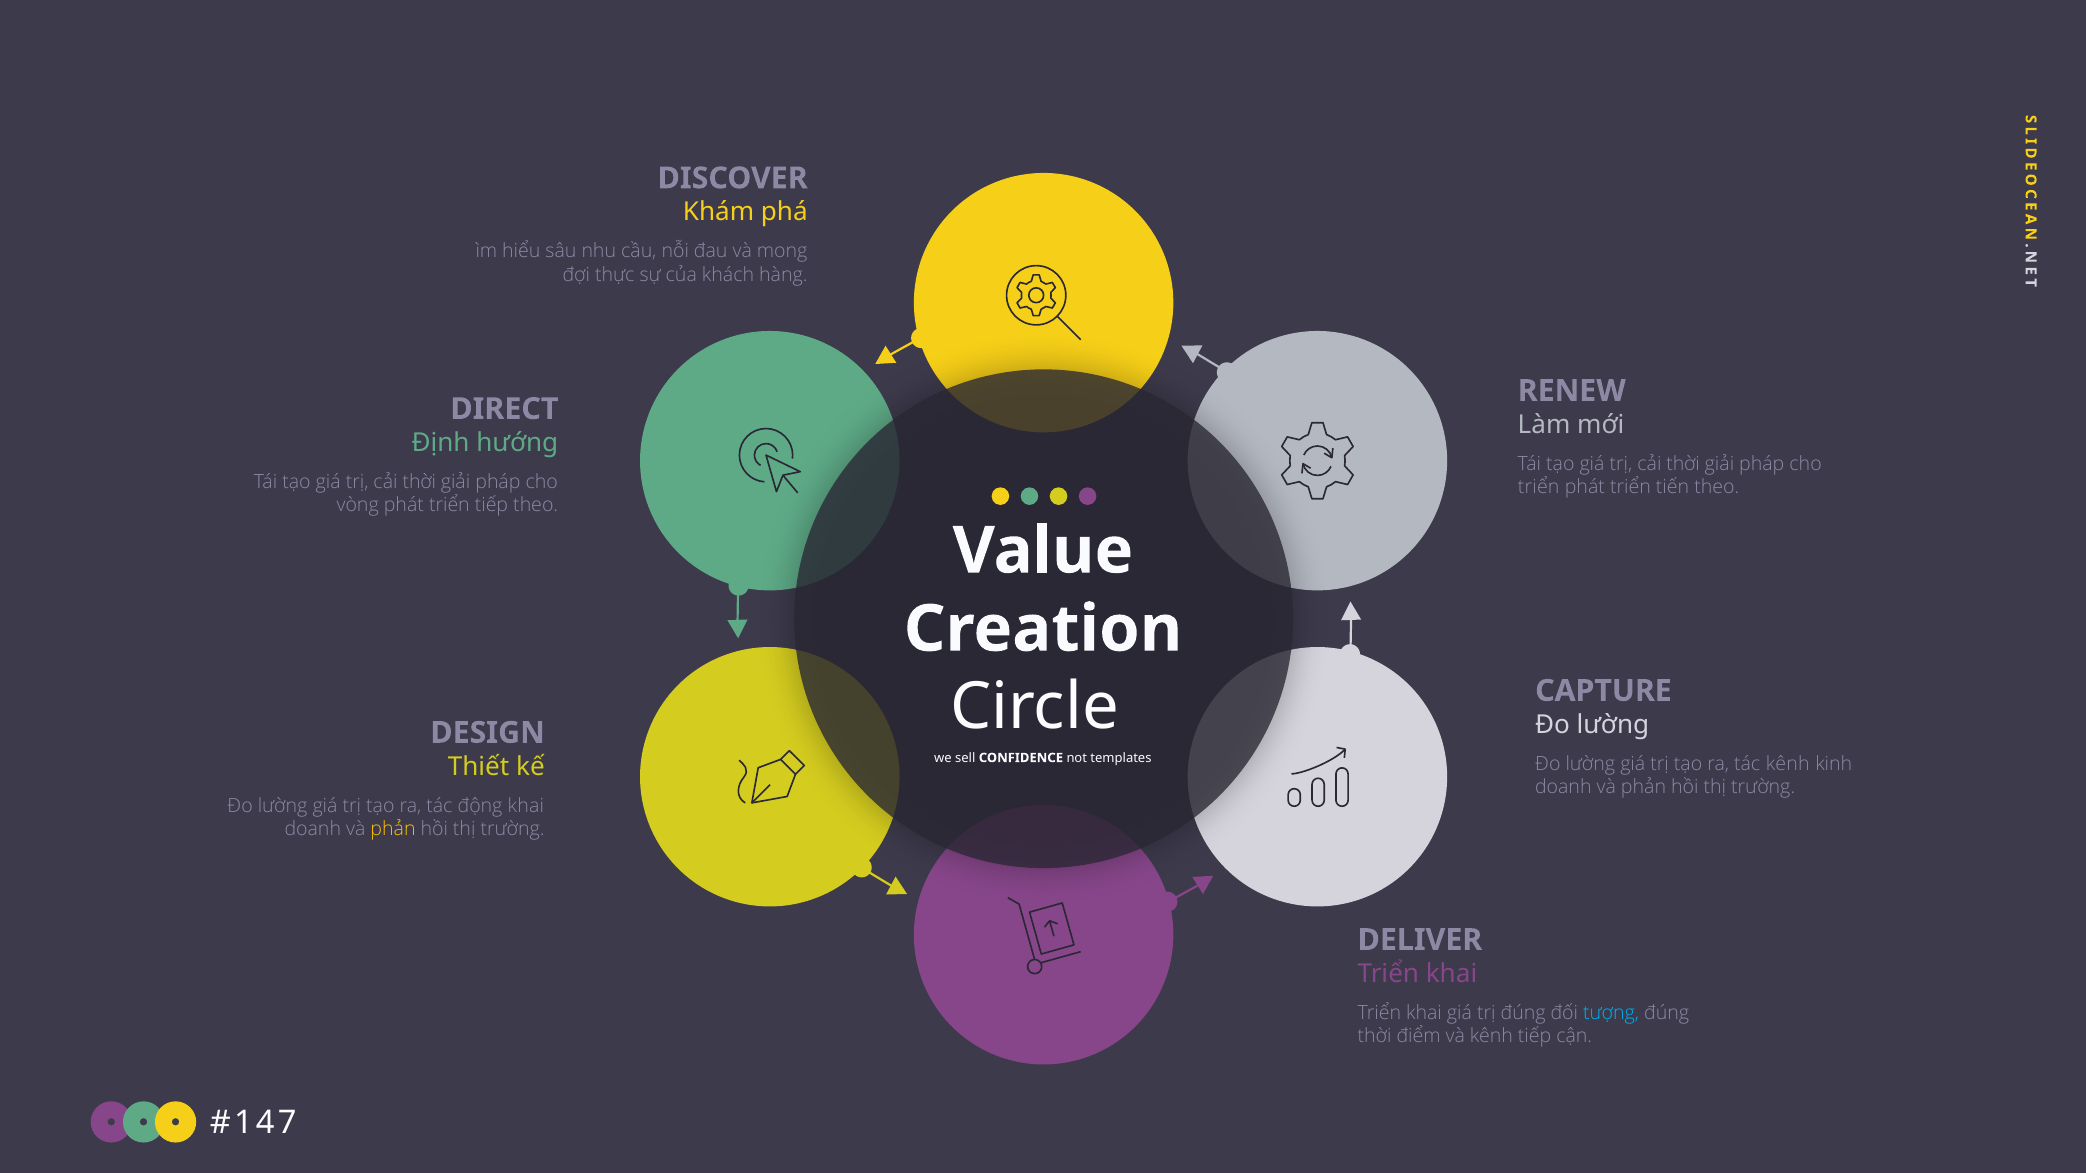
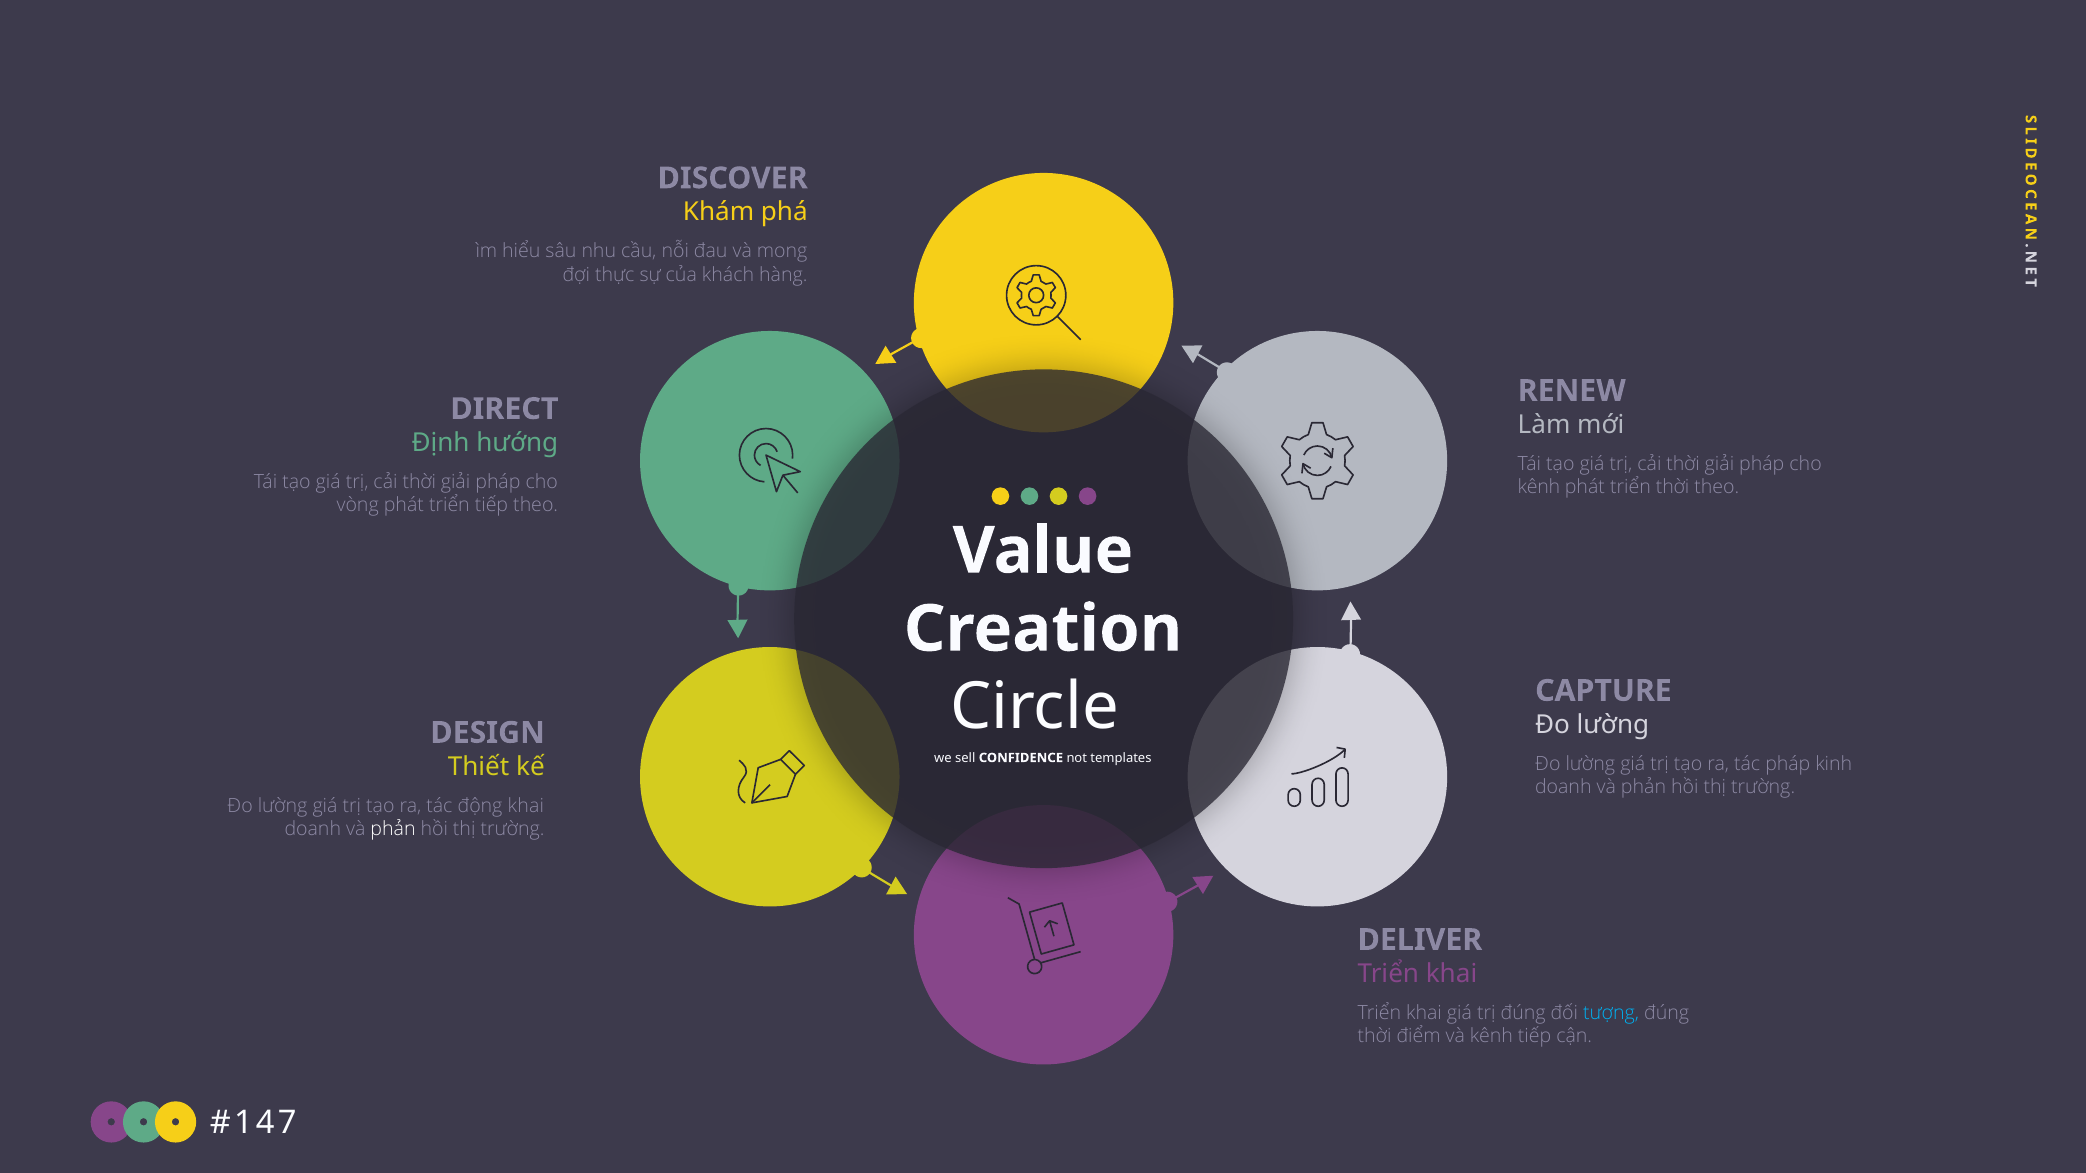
triển at (1539, 487): triển -> kênh
triển tiến: tiến -> thời
tác kênh: kênh -> pháp
phản at (393, 829) colour: yellow -> white
